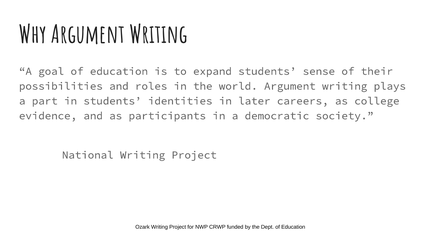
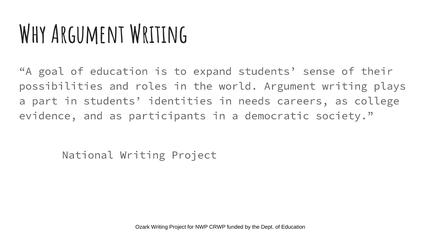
later: later -> needs
